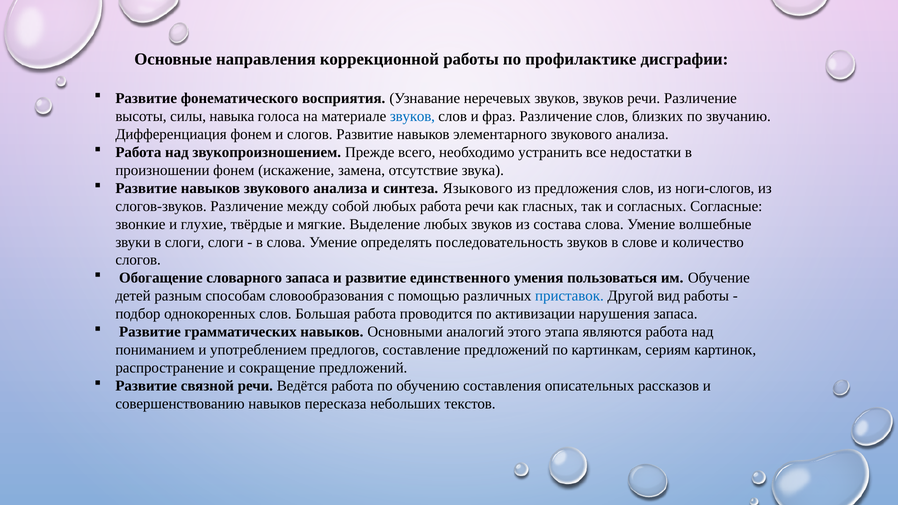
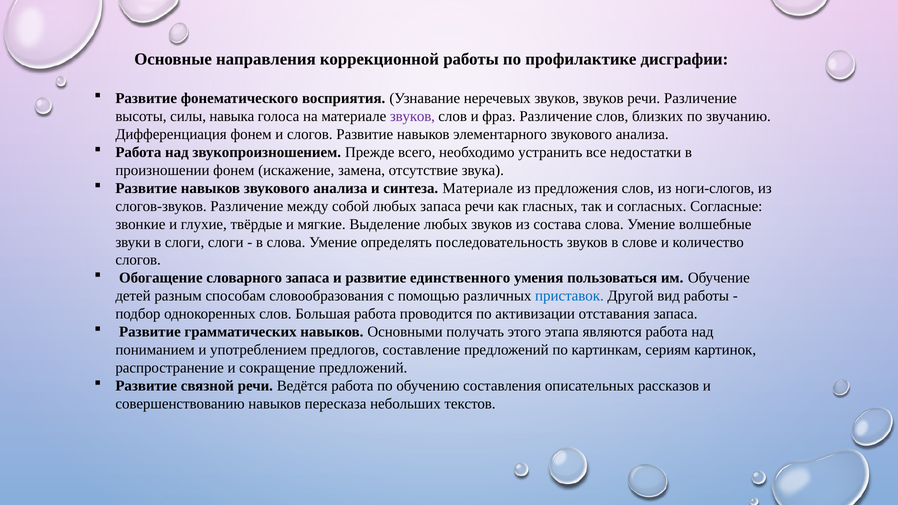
звуков at (412, 116) colour: blue -> purple
синтеза Языкового: Языкового -> Материале
любых работа: работа -> запаса
нарушения: нарушения -> отставания
аналогий: аналогий -> получать
